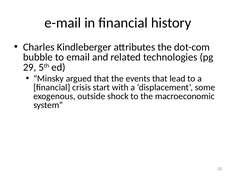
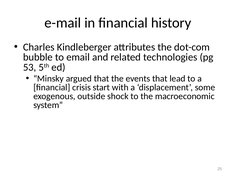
29: 29 -> 53
